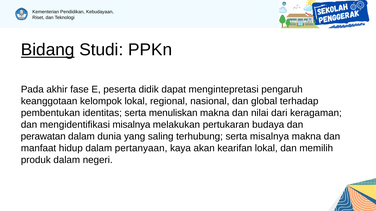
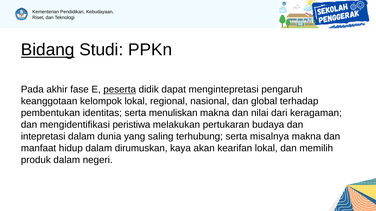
peserta underline: none -> present
mengidentifikasi misalnya: misalnya -> peristiwa
perawatan: perawatan -> intepretasi
pertanyaan: pertanyaan -> dirumuskan
